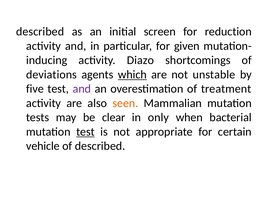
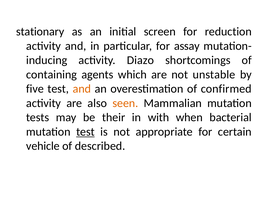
described at (40, 32): described -> stationary
given: given -> assay
deviations: deviations -> containing
which underline: present -> none
and at (82, 89) colour: purple -> orange
treatment: treatment -> confirmed
clear: clear -> their
only: only -> with
